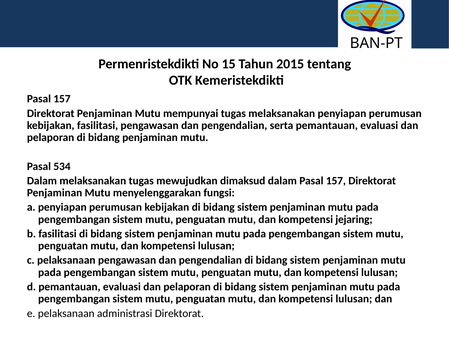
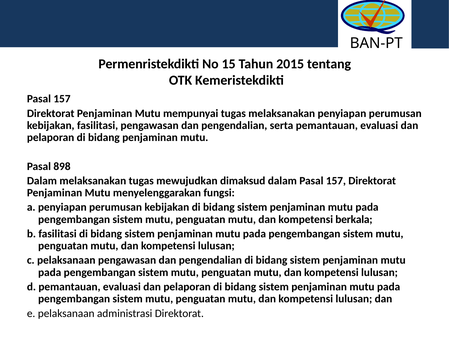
534: 534 -> 898
jejaring: jejaring -> berkala
